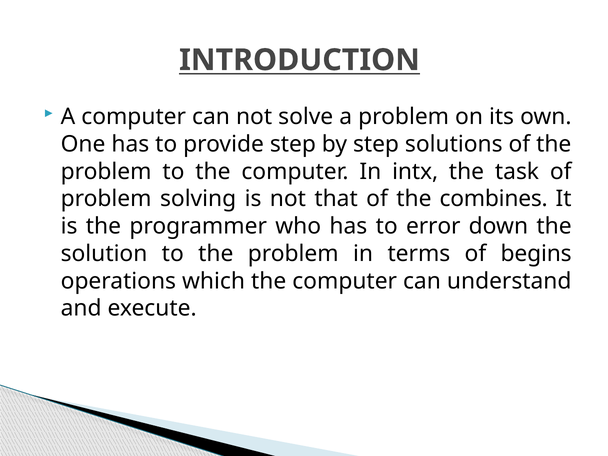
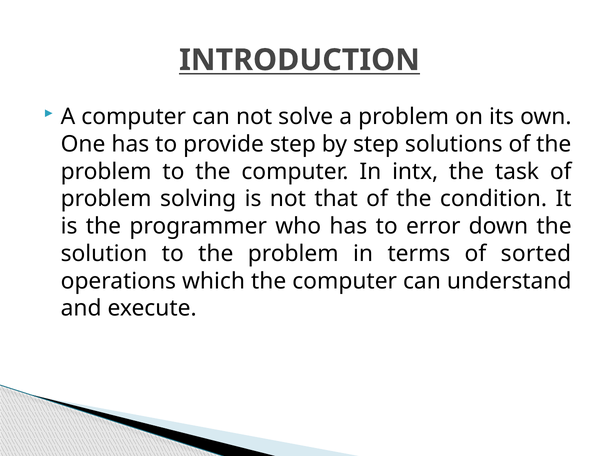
combines: combines -> condition
begins: begins -> sorted
